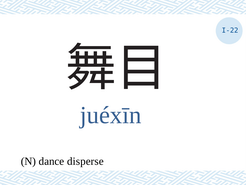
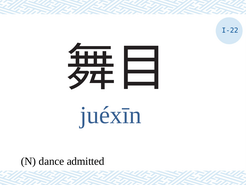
disperse: disperse -> admitted
